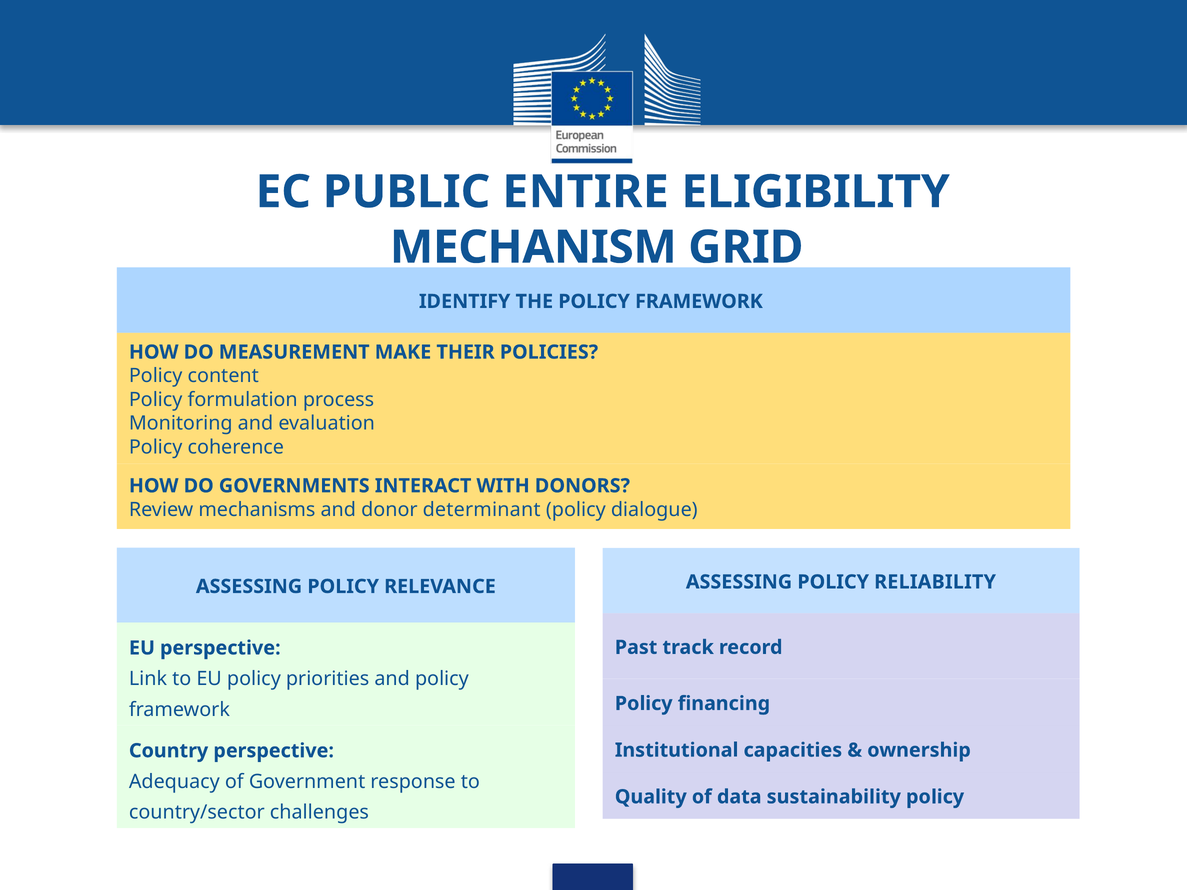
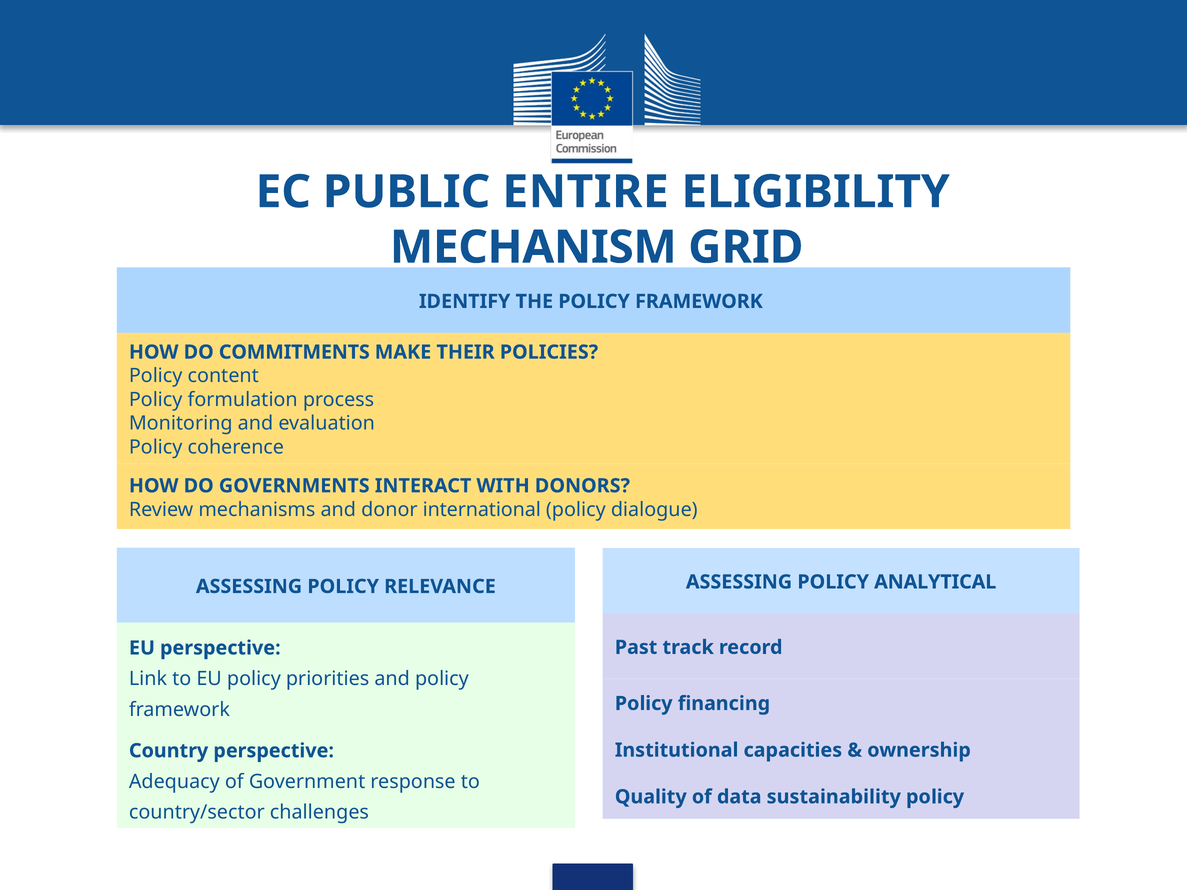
MEASUREMENT: MEASUREMENT -> COMMITMENTS
determinant: determinant -> international
RELIABILITY: RELIABILITY -> ANALYTICAL
